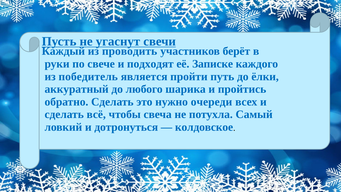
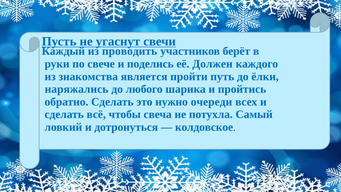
подходят: подходят -> поделись
Записке: Записке -> Должен
победитель: победитель -> знакомства
аккуратный: аккуратный -> наряжались
